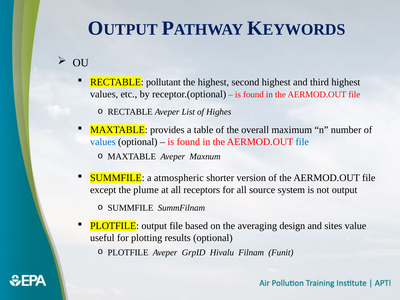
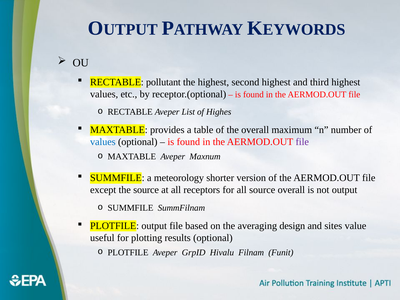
file at (302, 142) colour: blue -> purple
atmospheric: atmospheric -> meteorology
the plume: plume -> source
source system: system -> overall
